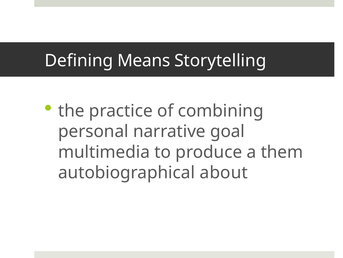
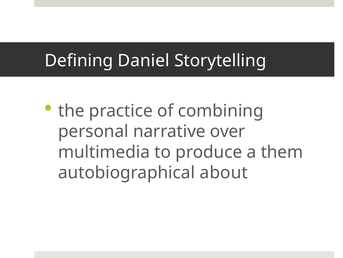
Means: Means -> Daniel
goal: goal -> over
